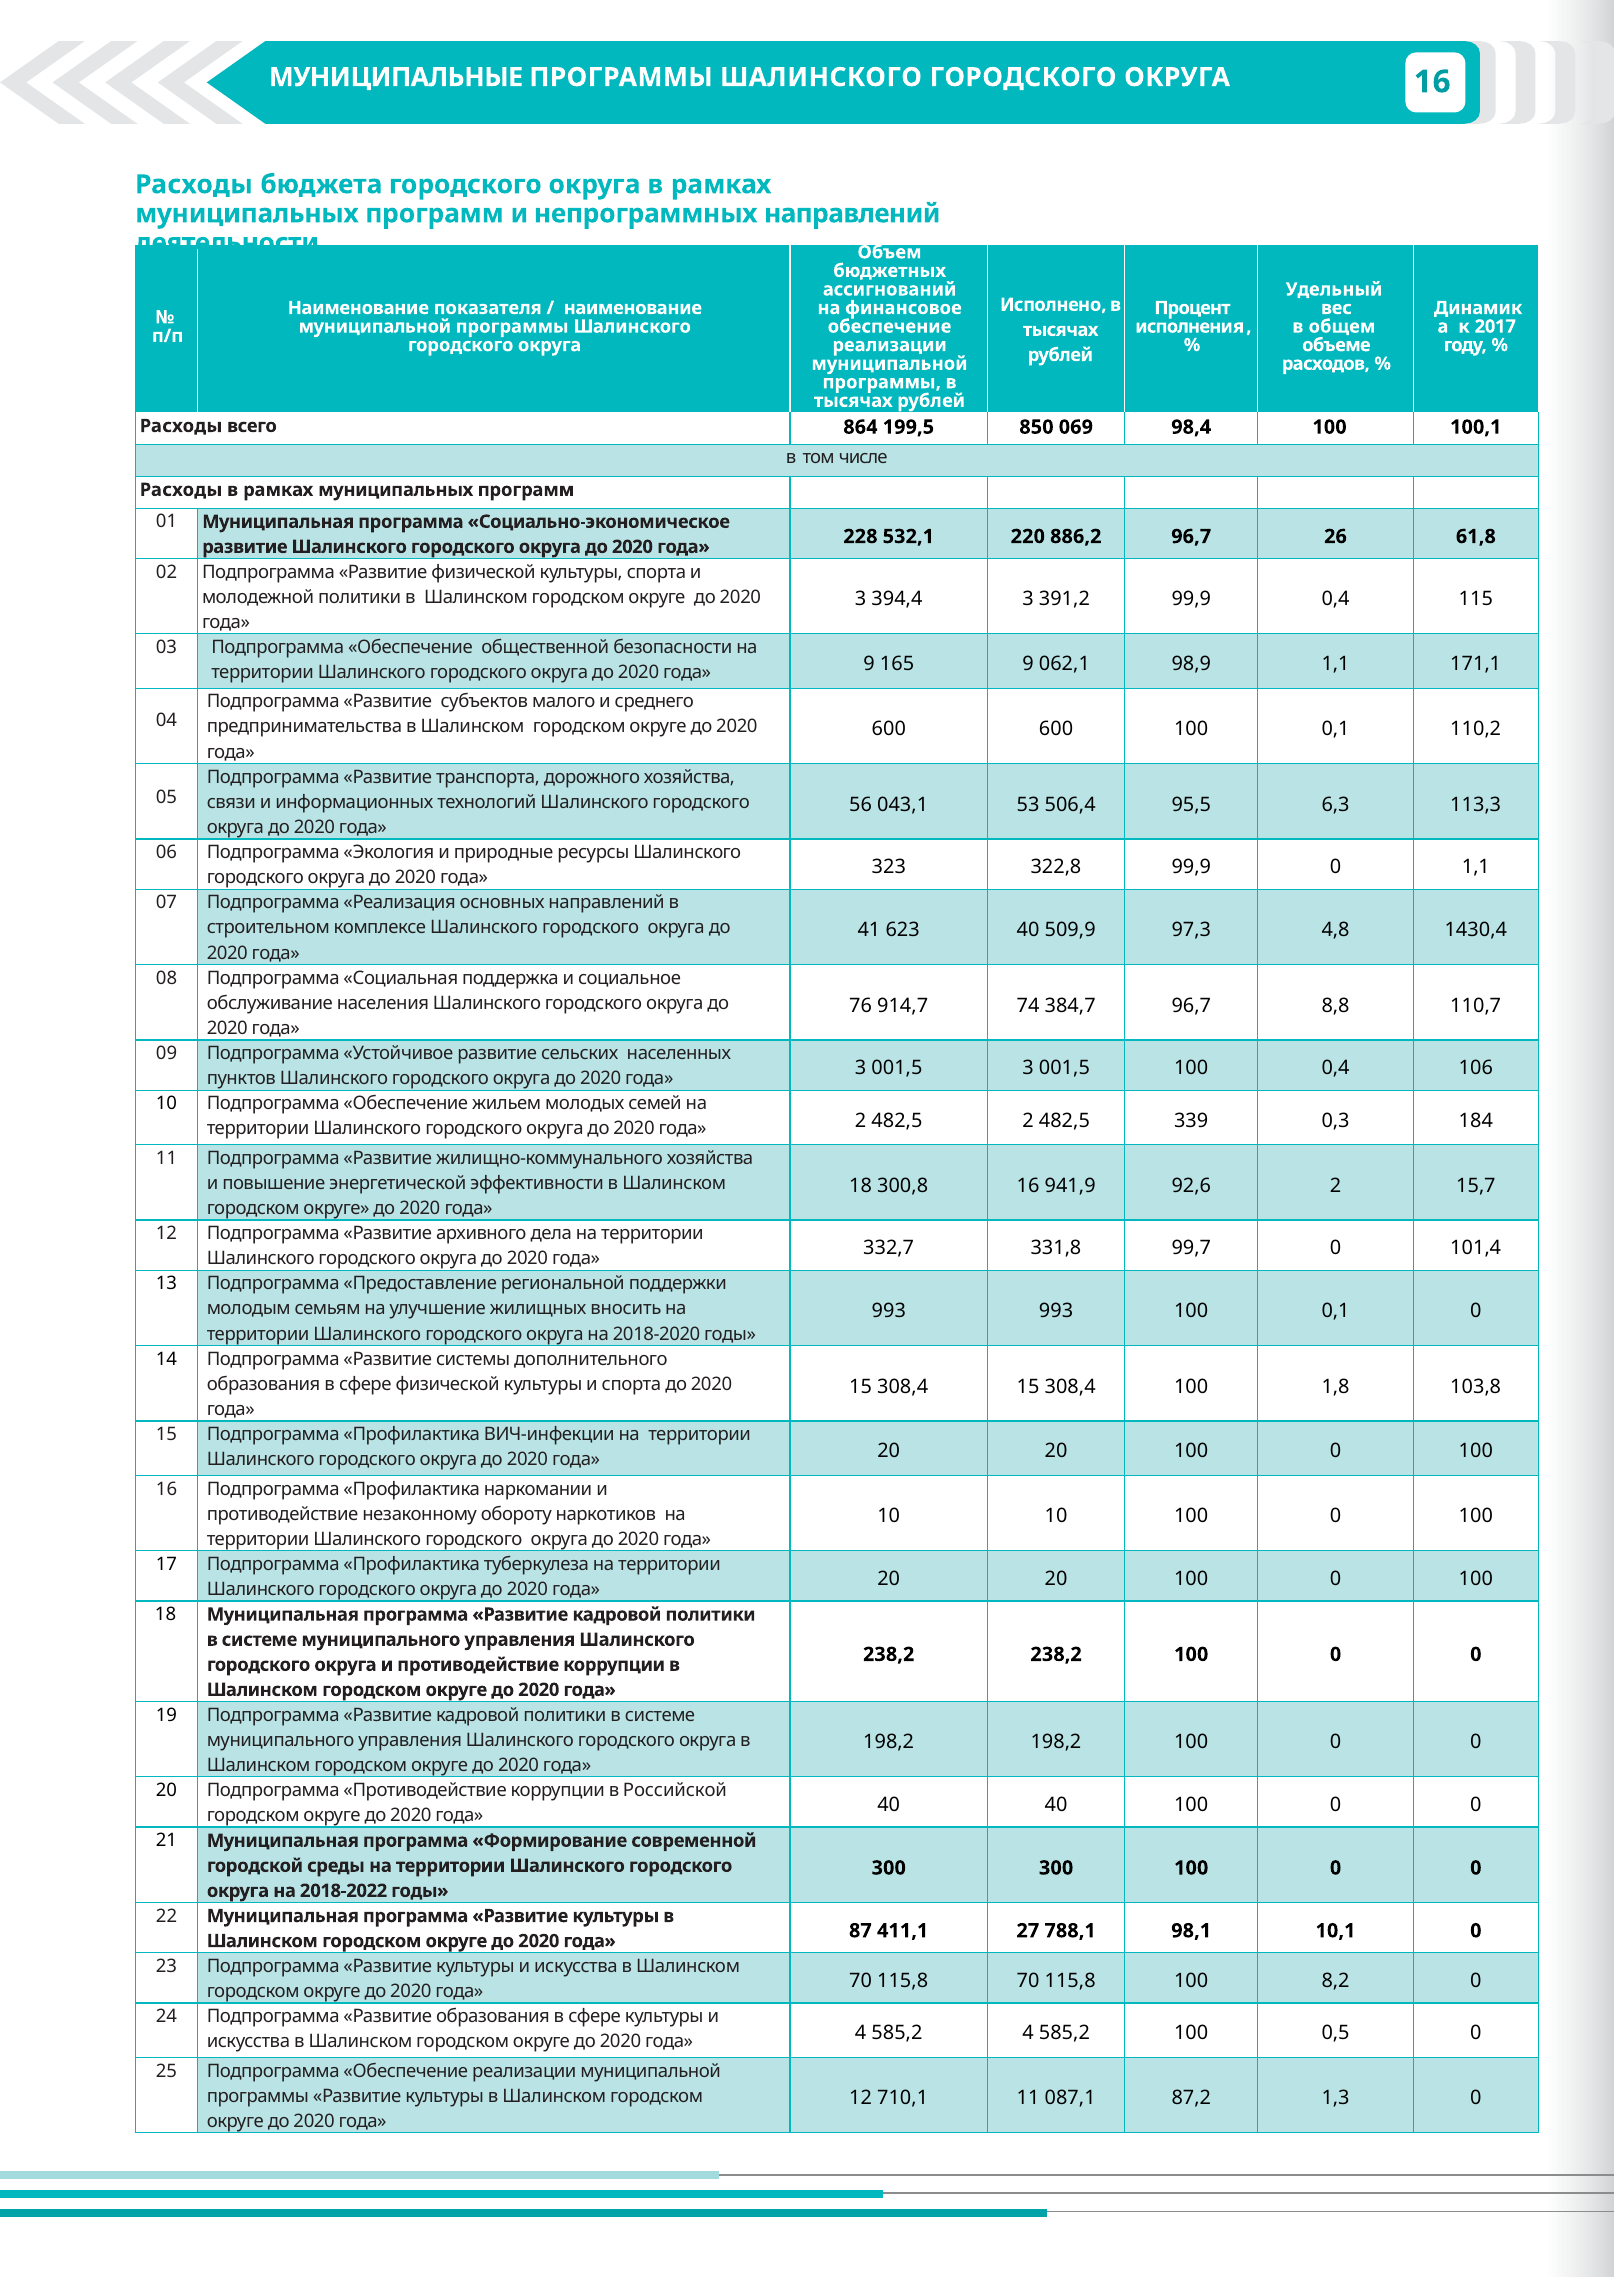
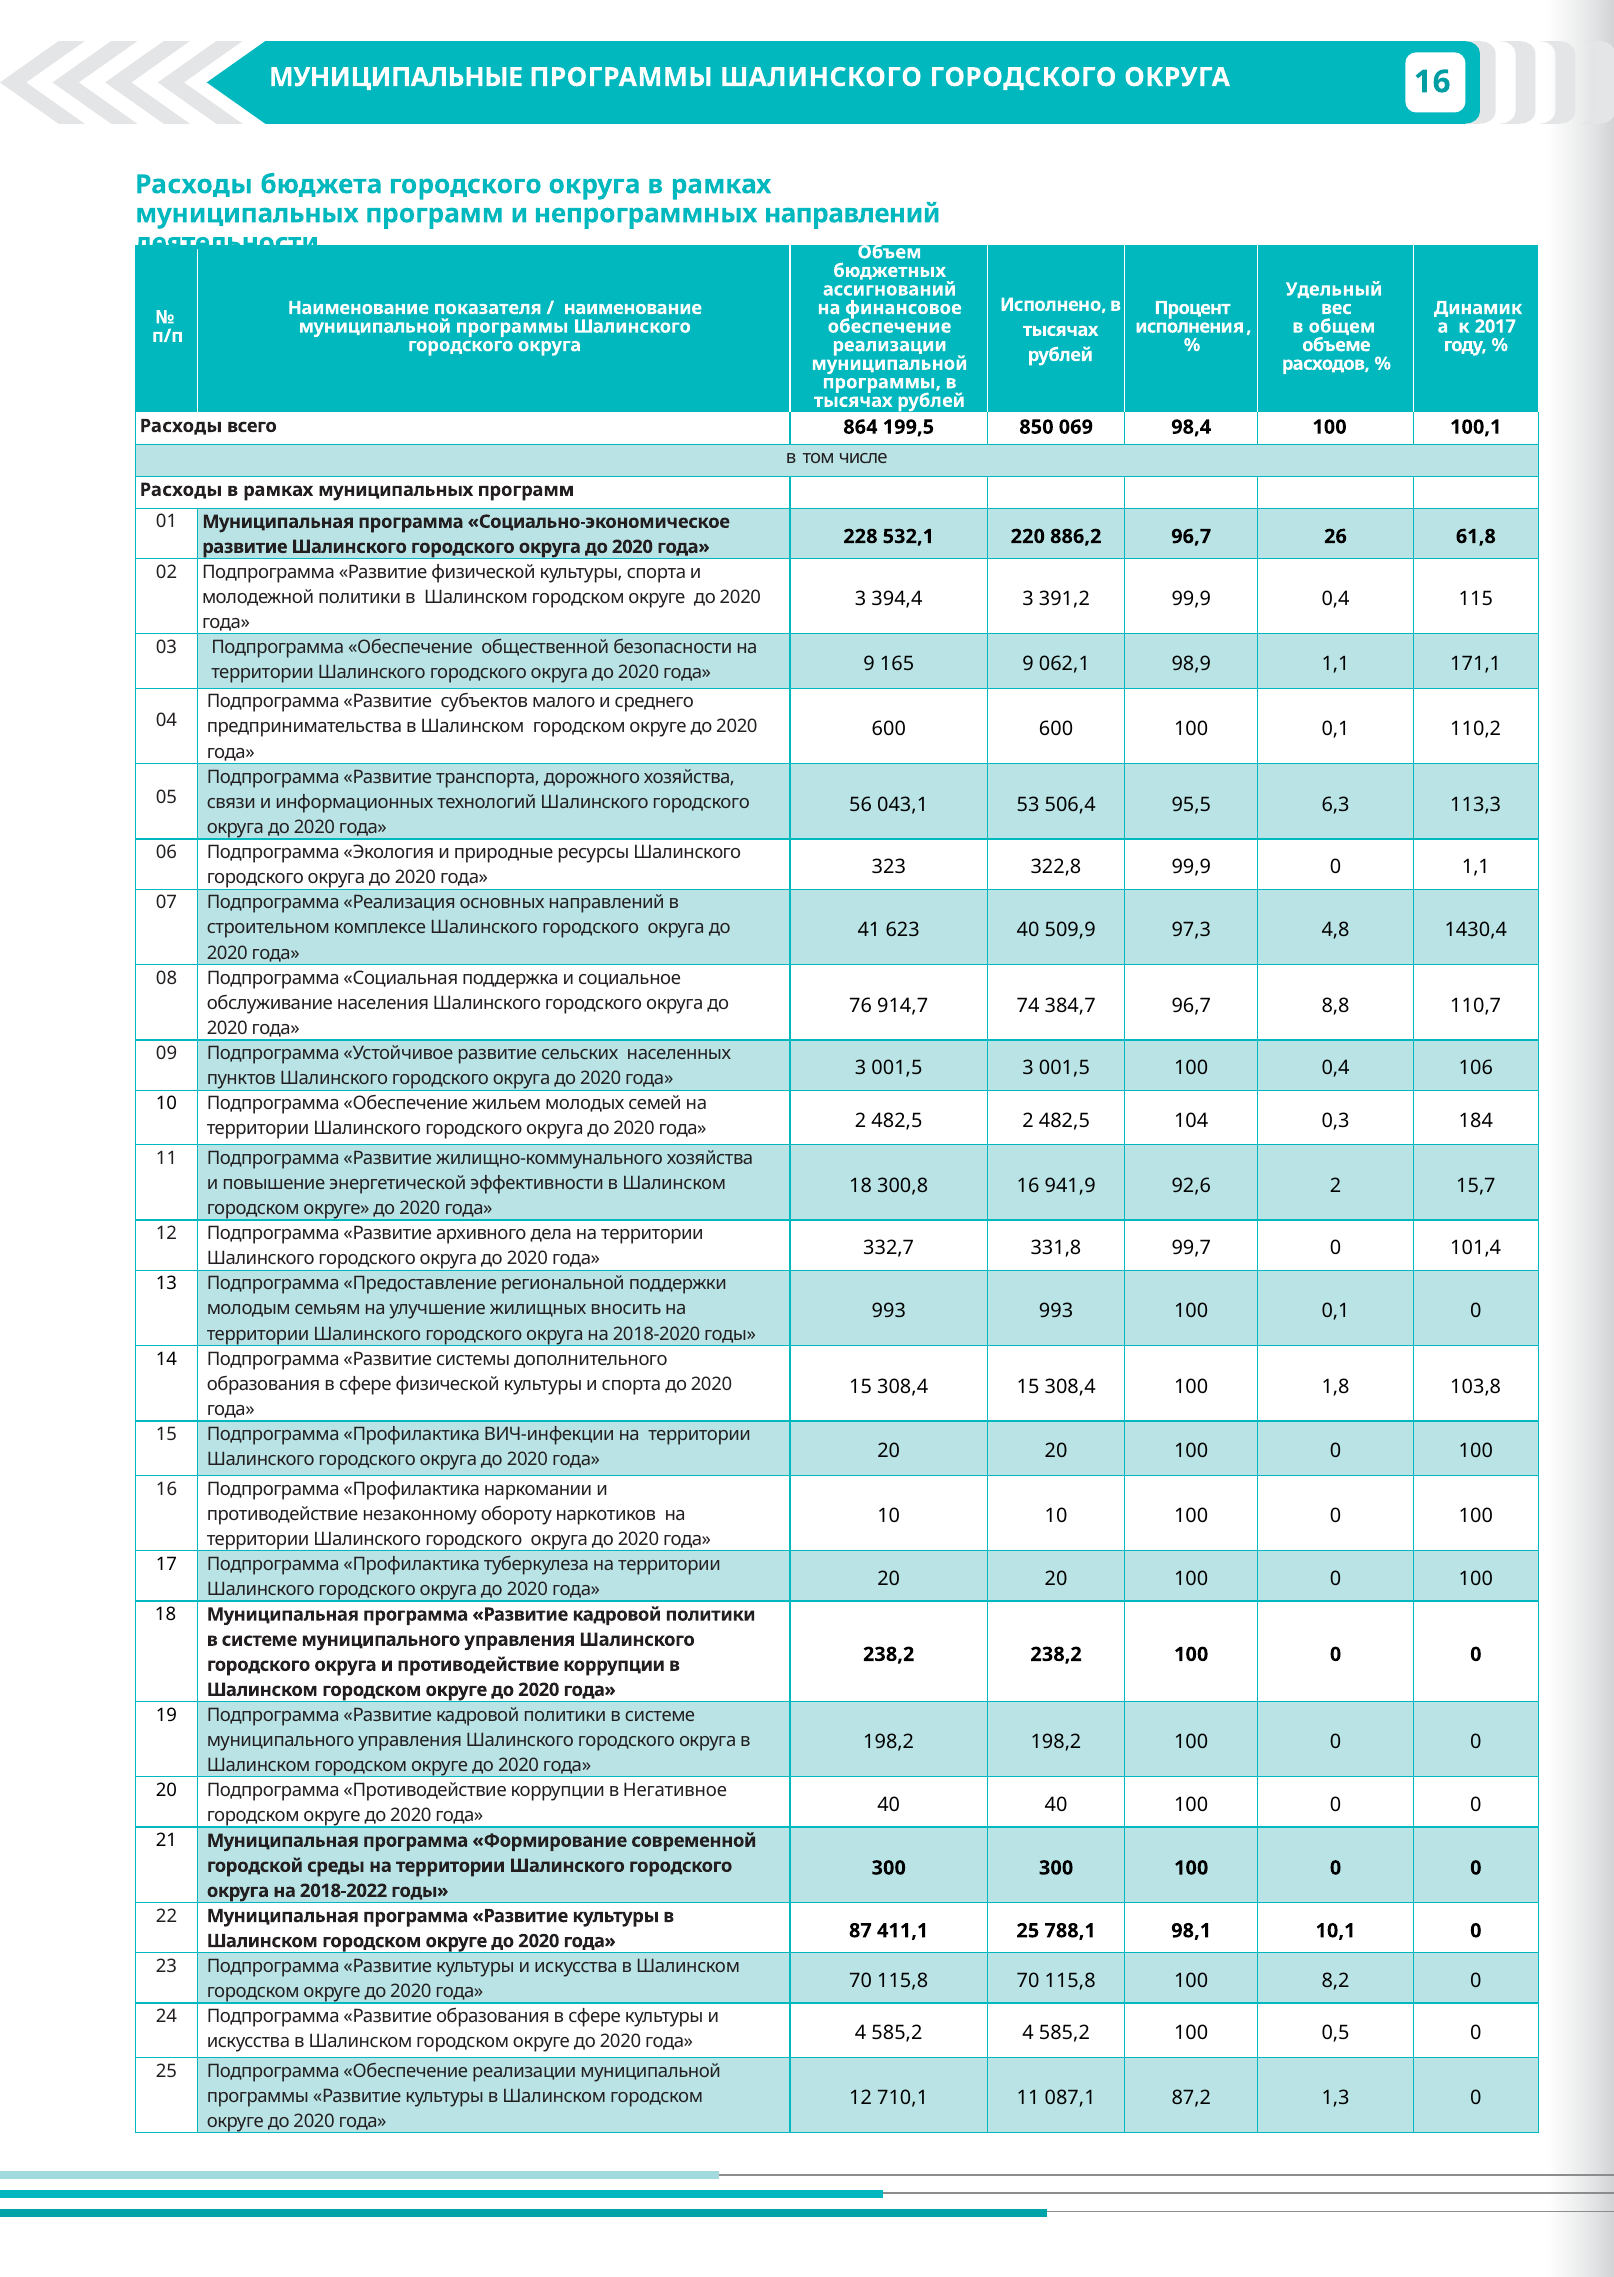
339: 339 -> 104
Российской: Российской -> Негативное
411,1 27: 27 -> 25
